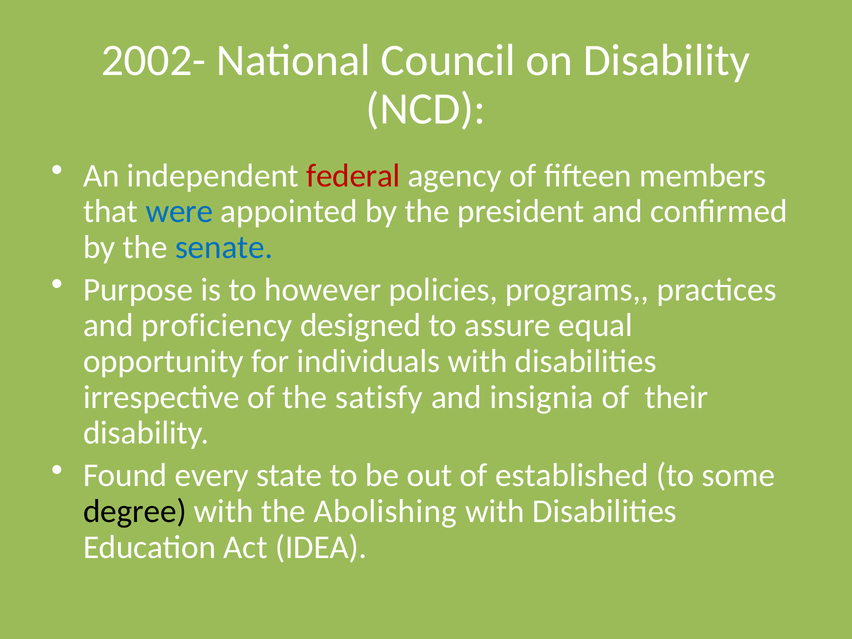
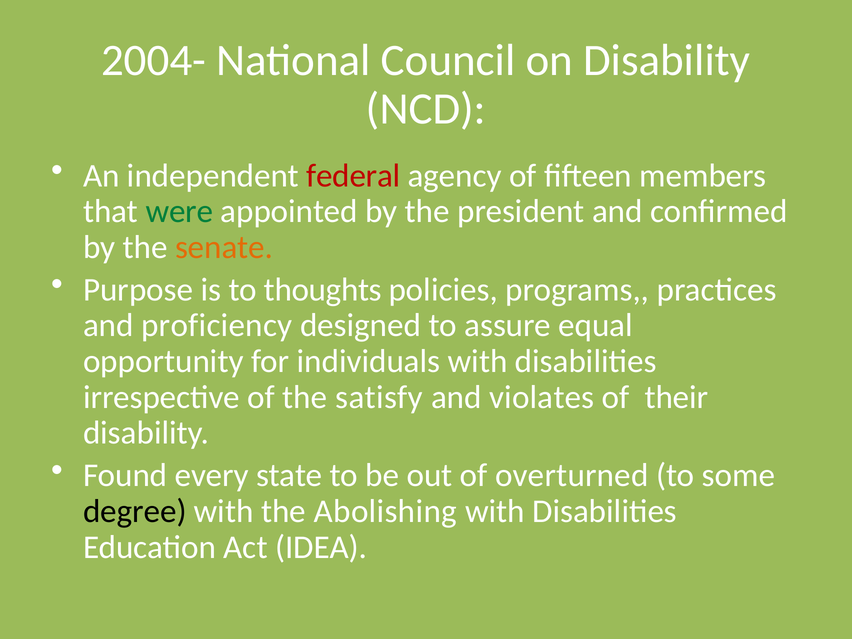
2002-: 2002- -> 2004-
were colour: blue -> green
senate colour: blue -> orange
however: however -> thoughts
insignia: insignia -> violates
established: established -> overturned
